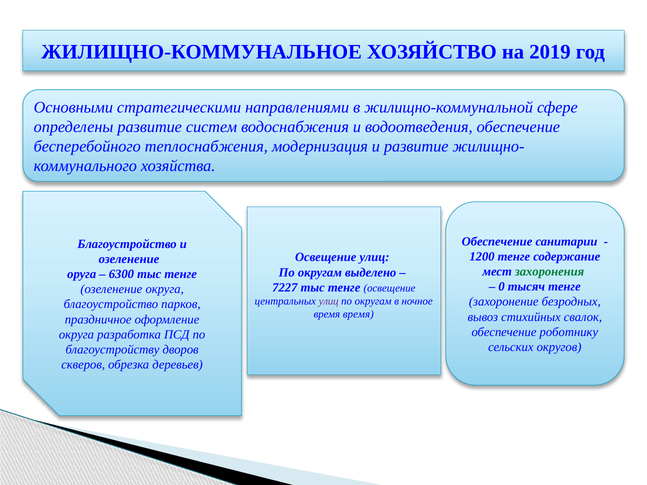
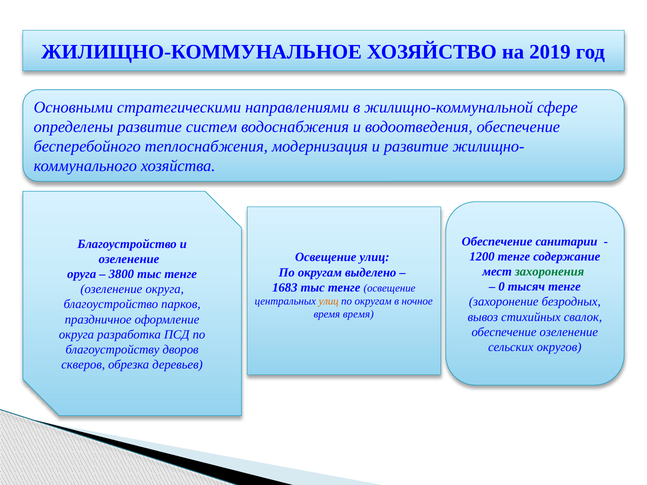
6300: 6300 -> 3800
7227: 7227 -> 1683
улиц at (329, 302) colour: purple -> orange
обеспечение роботнику: роботнику -> озеленение
